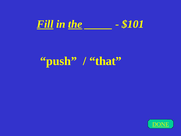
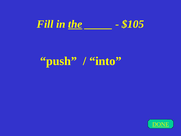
Fill underline: present -> none
$101: $101 -> $105
that: that -> into
